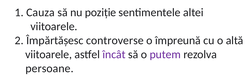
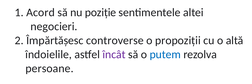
Cauza: Cauza -> Acord
viitoarele at (54, 27): viitoarele -> negocieri
împreună: împreună -> propoziții
viitoarele at (49, 54): viitoarele -> îndoielile
putem colour: purple -> blue
